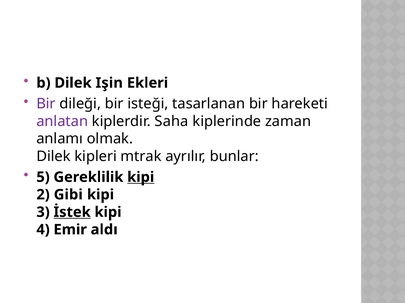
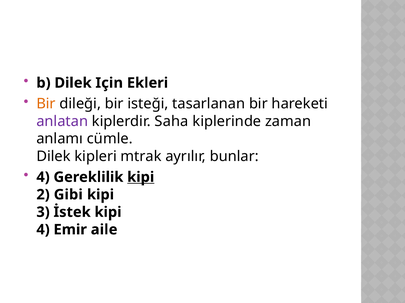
Işin: Işin -> Için
Bir at (46, 104) colour: purple -> orange
olmak: olmak -> cümle
5 at (43, 178): 5 -> 4
İstek underline: present -> none
aldı: aldı -> aile
